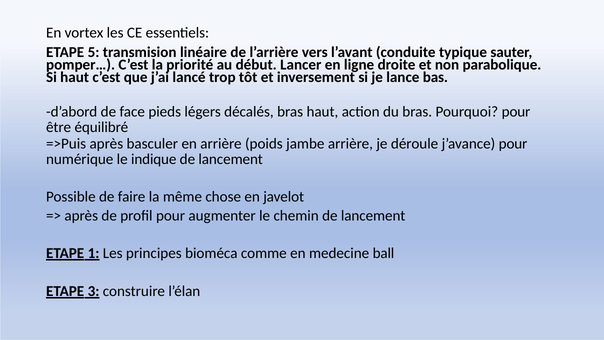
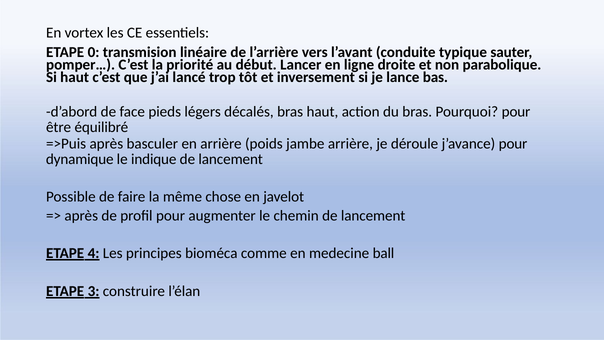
5: 5 -> 0
numérique: numérique -> dynamique
1: 1 -> 4
